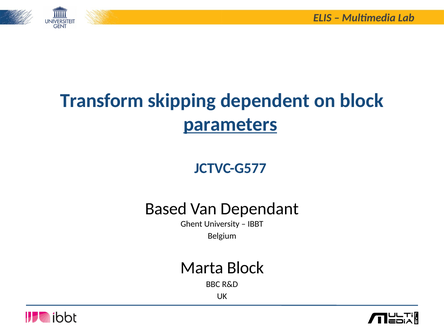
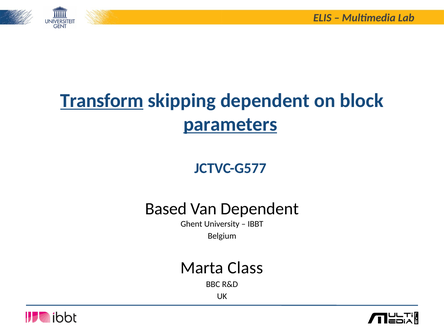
Transform underline: none -> present
Van Dependant: Dependant -> Dependent
Marta Block: Block -> Class
